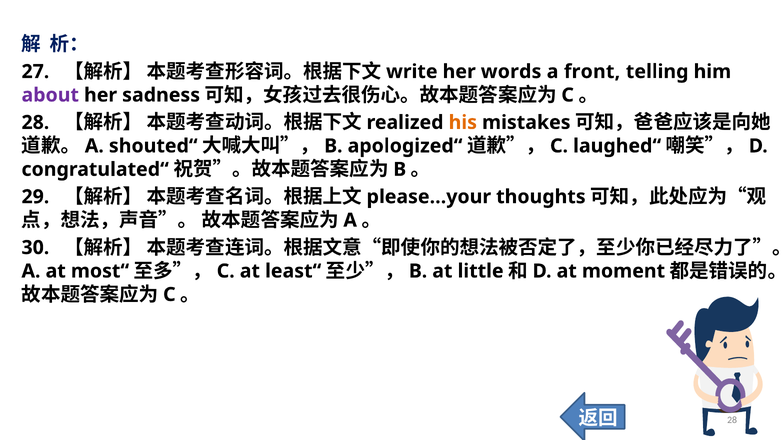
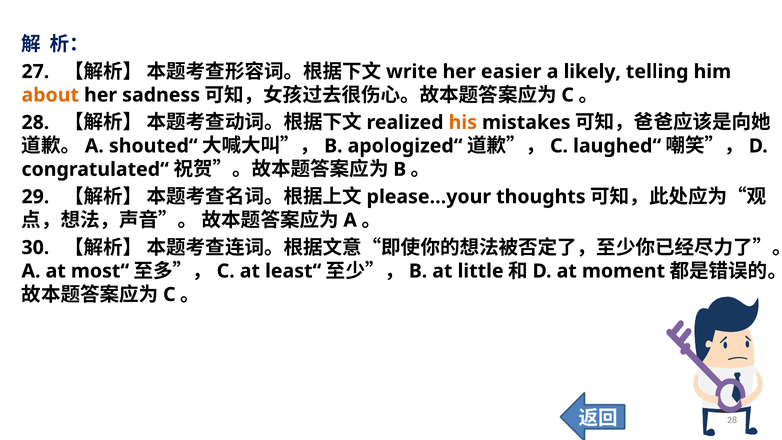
words: words -> easier
front: front -> likely
about colour: purple -> orange
